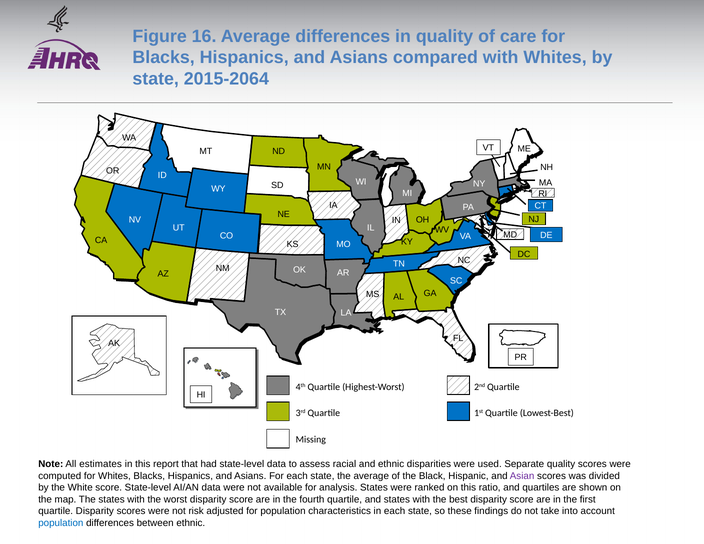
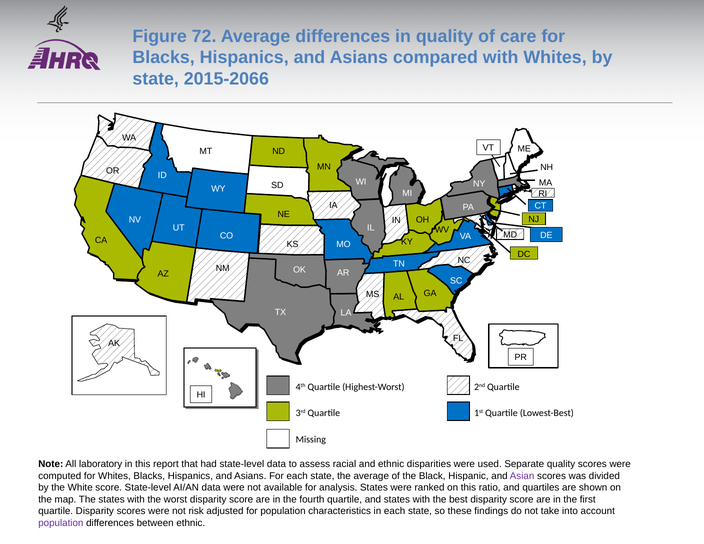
16: 16 -> 72
2015-2064: 2015-2064 -> 2015-2066
estimates: estimates -> laboratory
population at (61, 523) colour: blue -> purple
